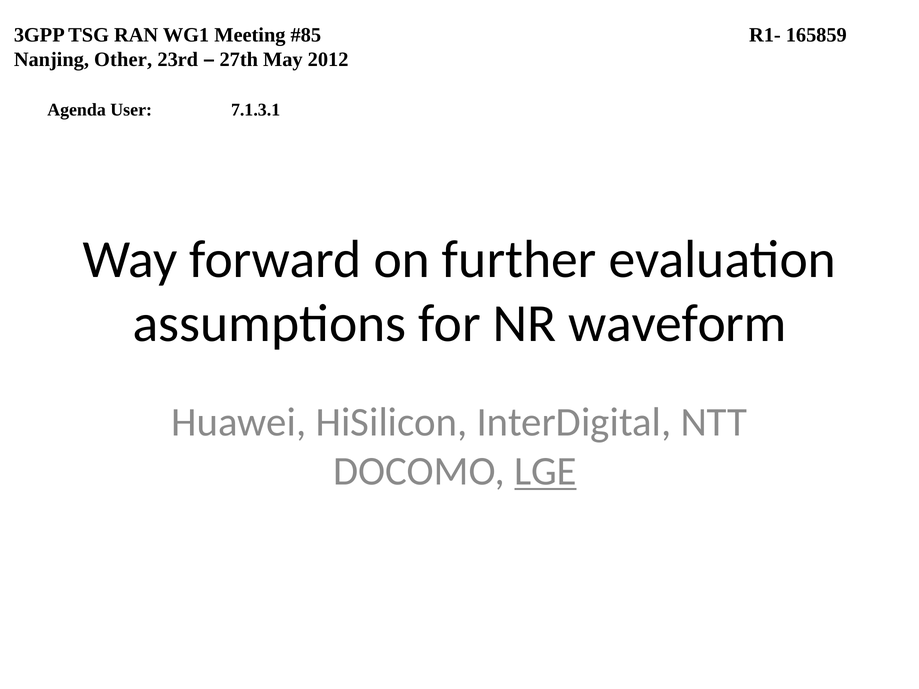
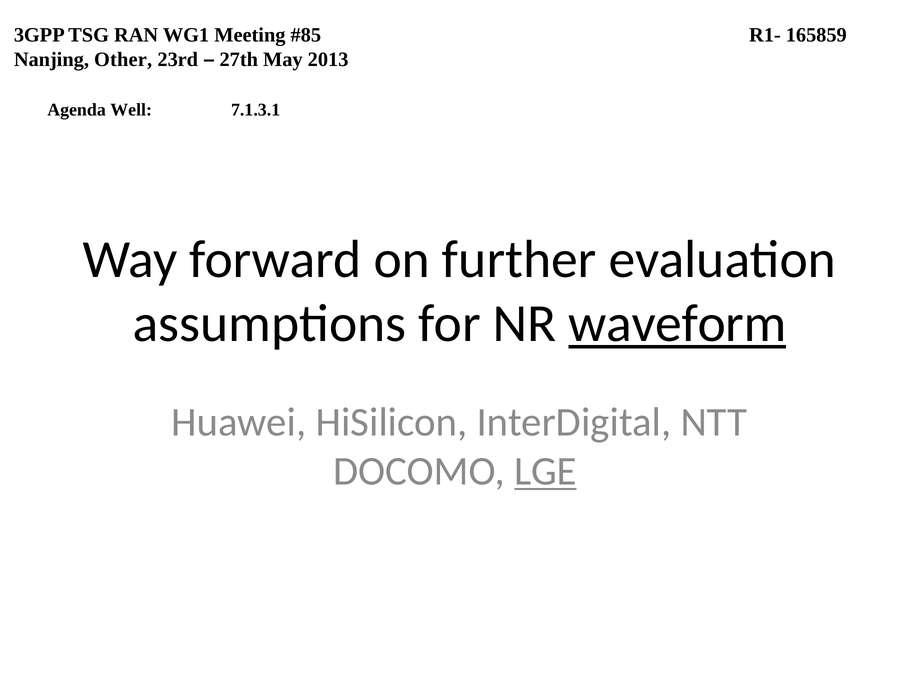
2012: 2012 -> 2013
User: User -> Well
waveform underline: none -> present
